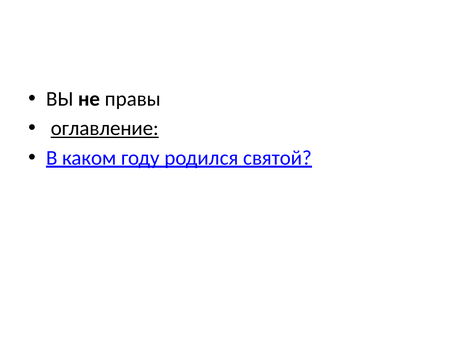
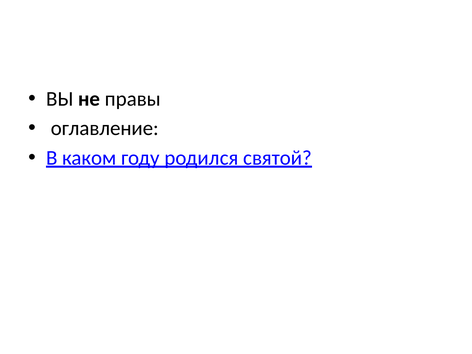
оглавление underline: present -> none
